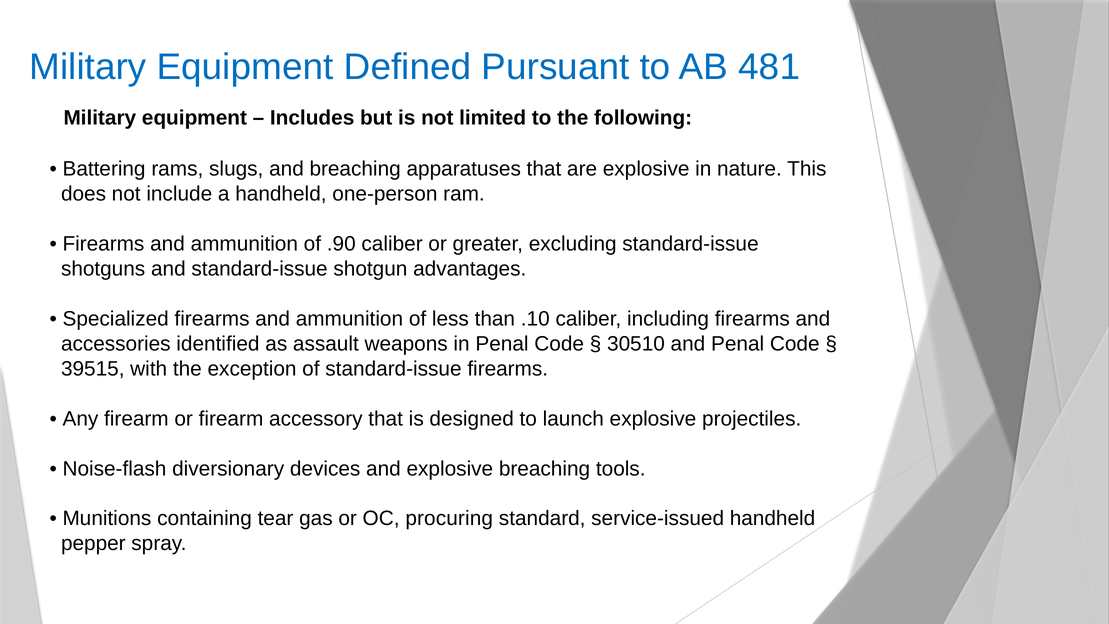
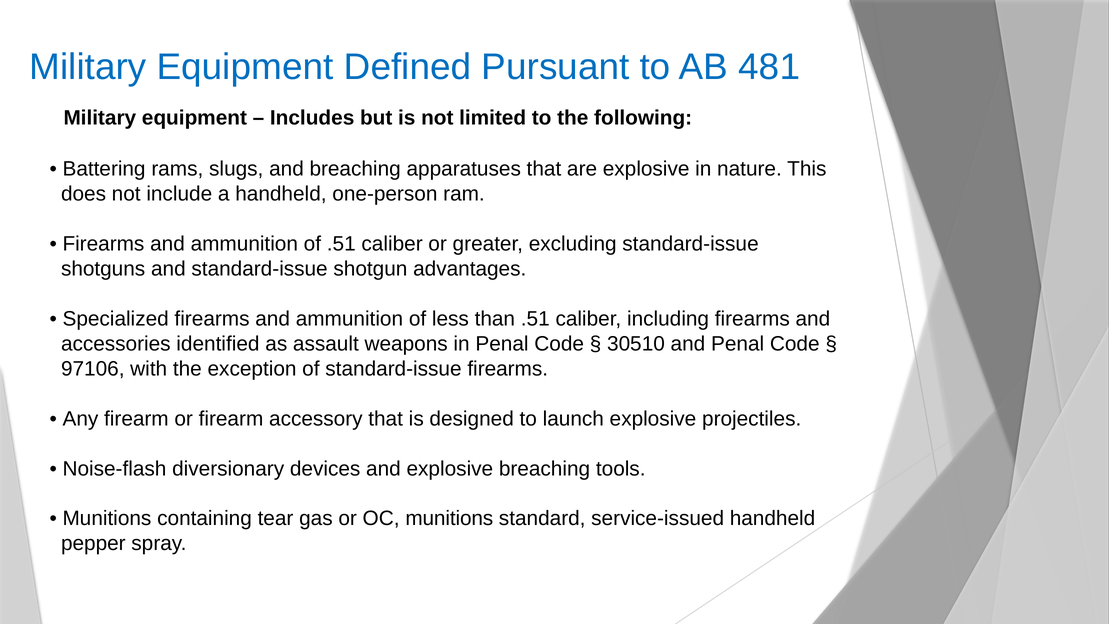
of .90: .90 -> .51
than .10: .10 -> .51
39515: 39515 -> 97106
OC procuring: procuring -> munitions
